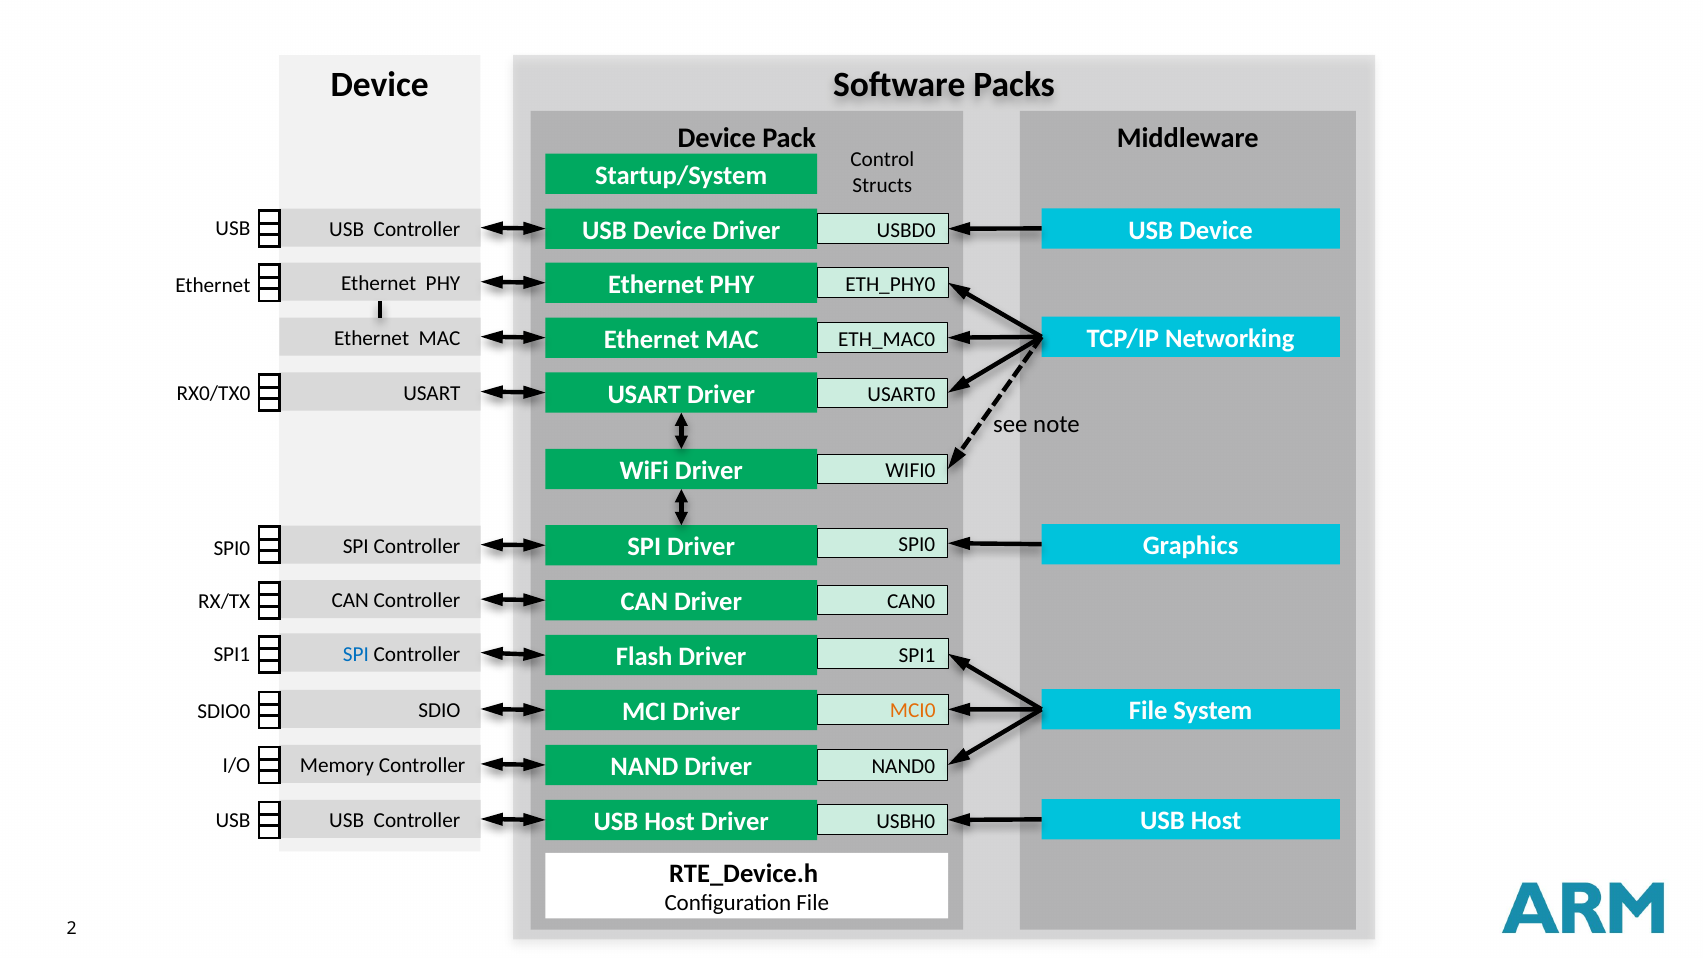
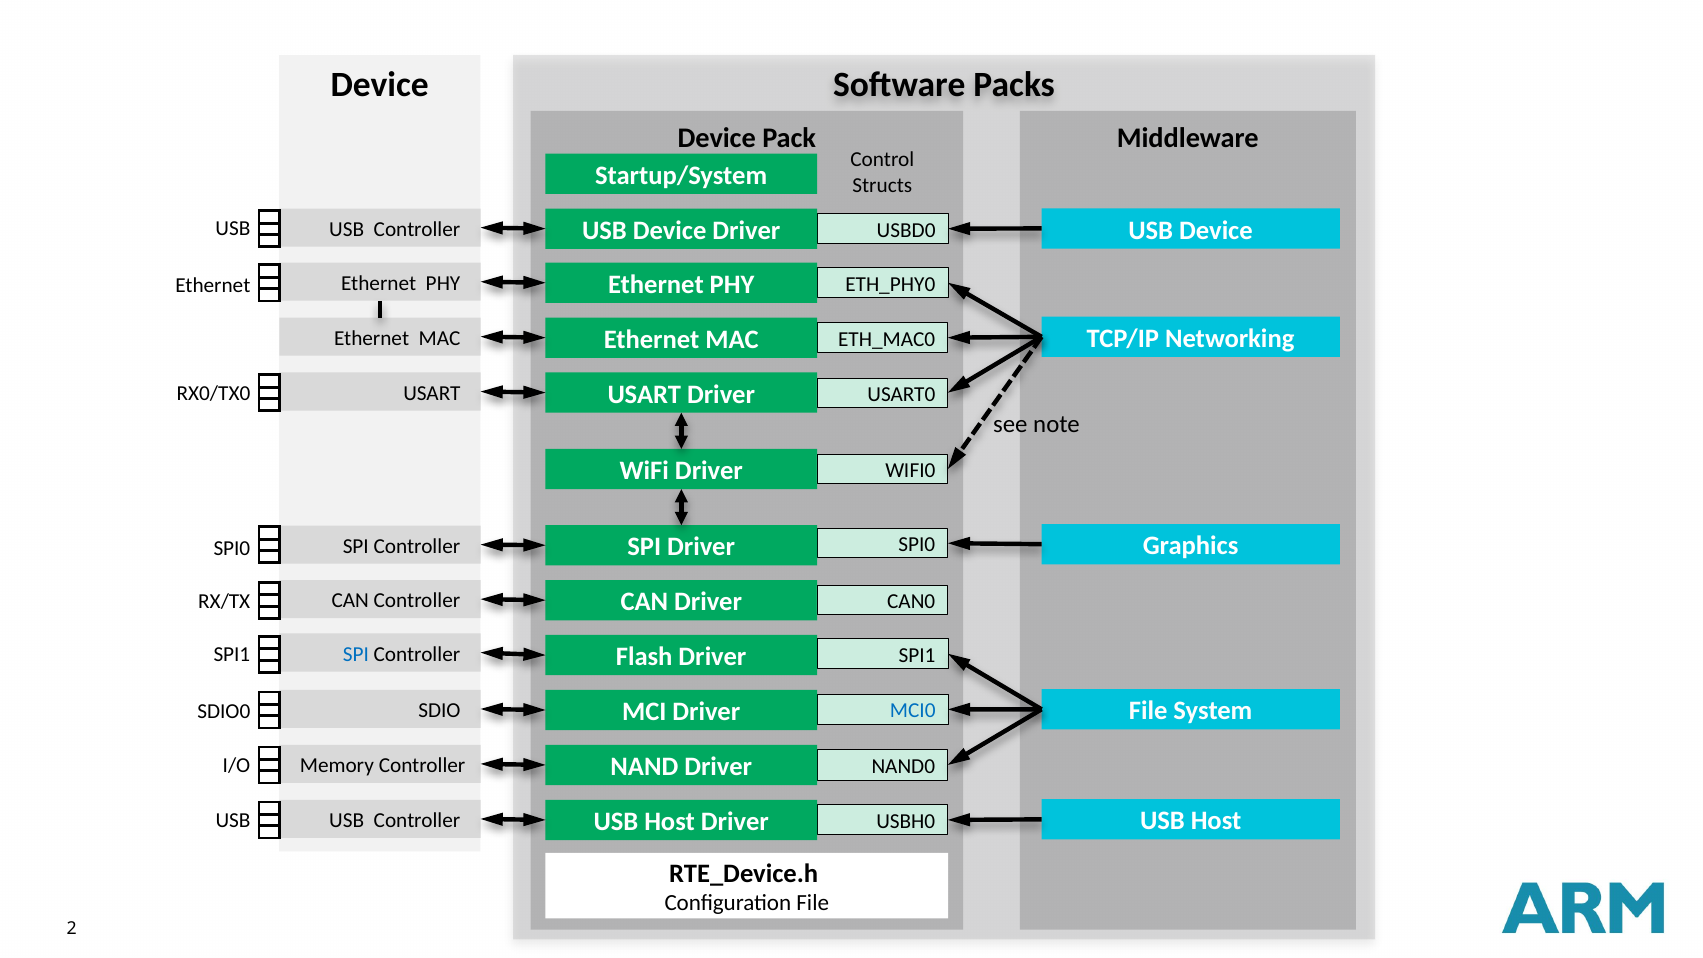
MCI0 colour: orange -> blue
